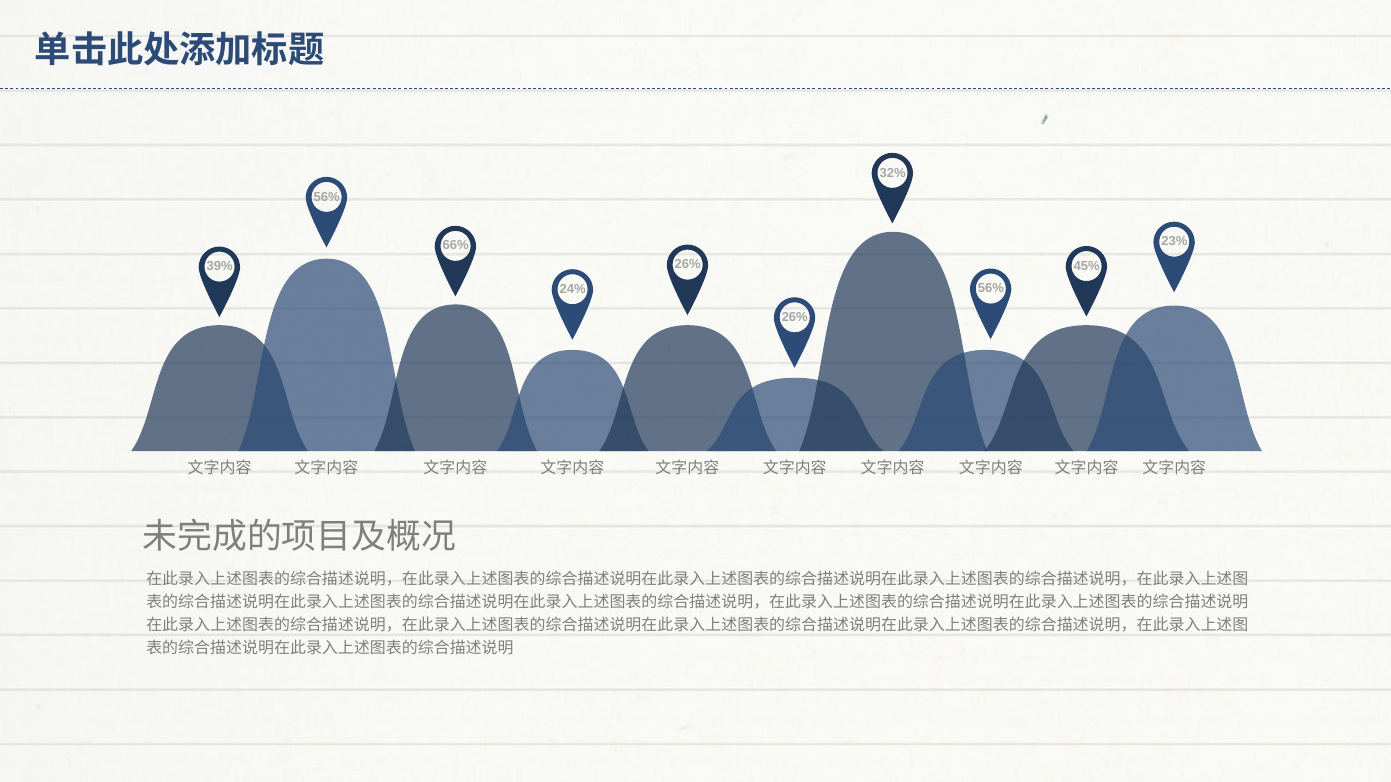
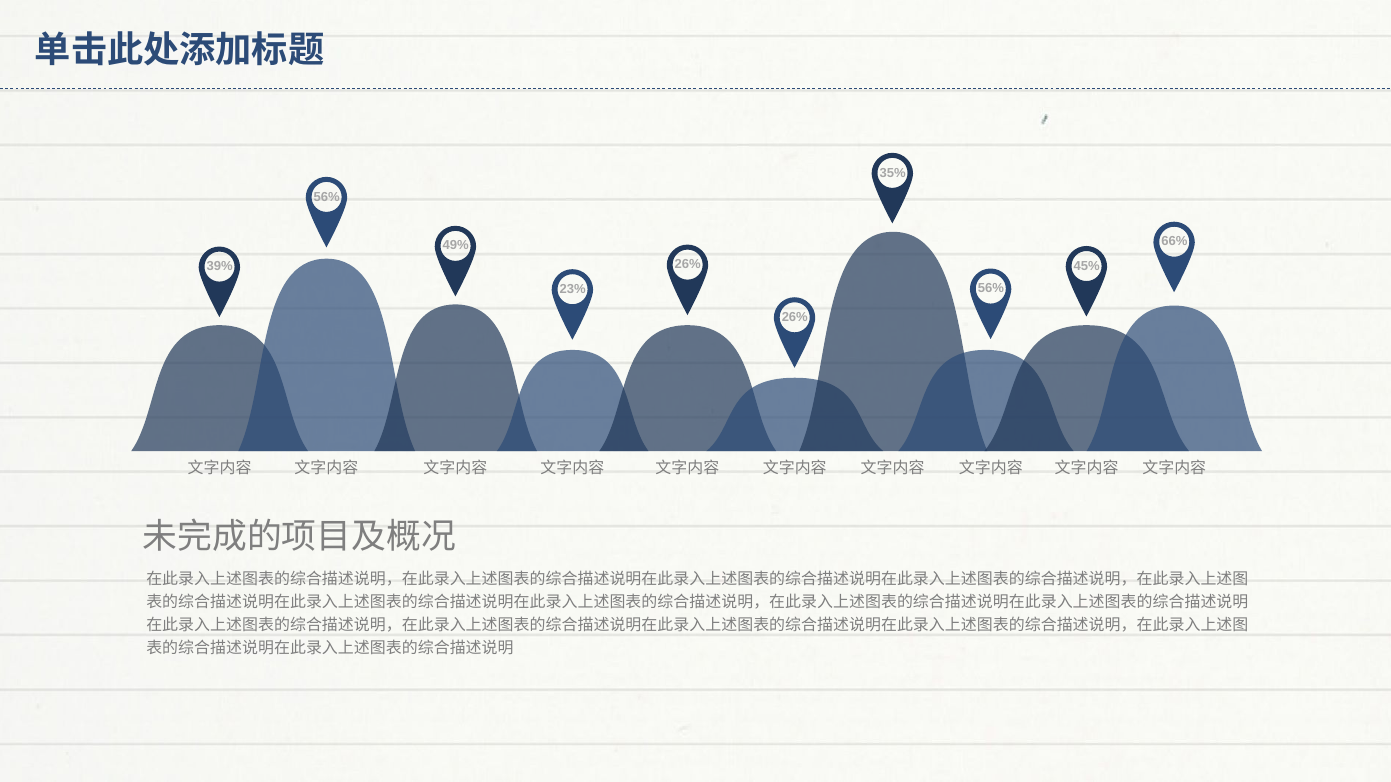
32%: 32% -> 35%
23%: 23% -> 66%
66%: 66% -> 49%
24%: 24% -> 23%
